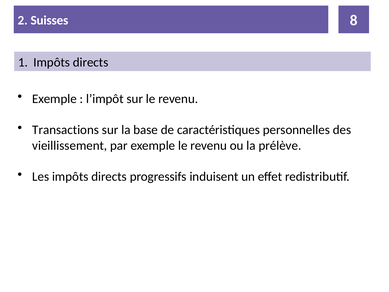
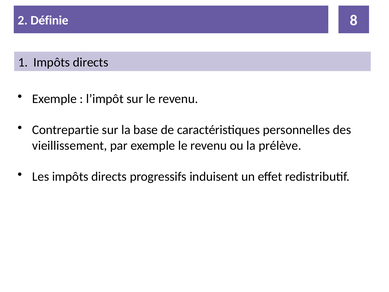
Suisses: Suisses -> Définie
Transactions: Transactions -> Contrepartie
